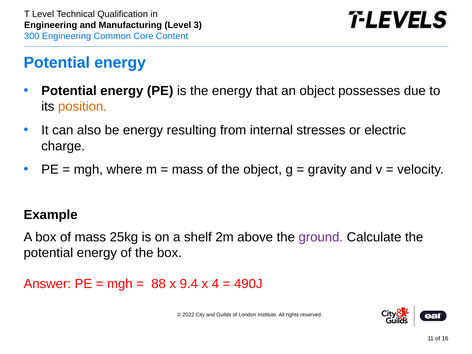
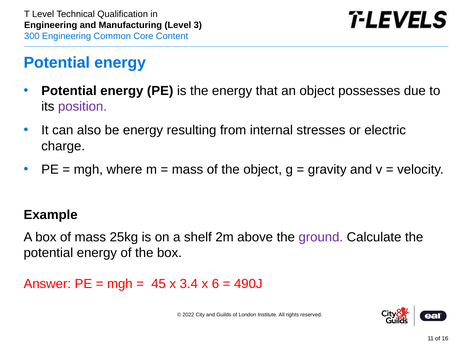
position colour: orange -> purple
88: 88 -> 45
9.4: 9.4 -> 3.4
4: 4 -> 6
